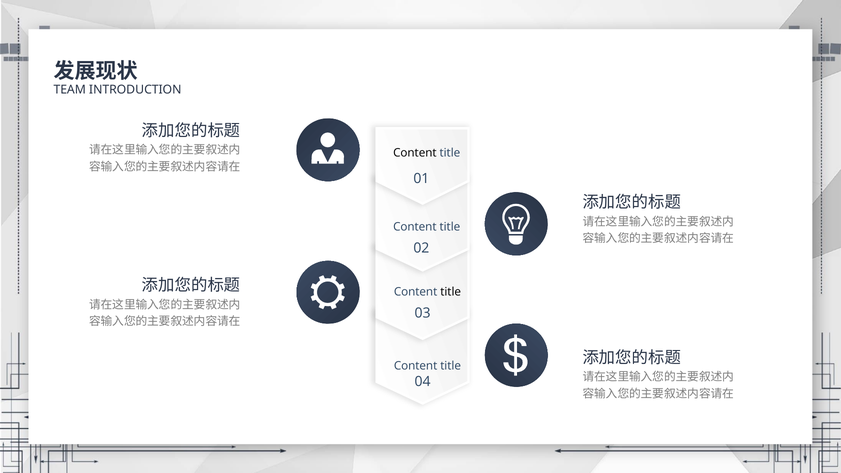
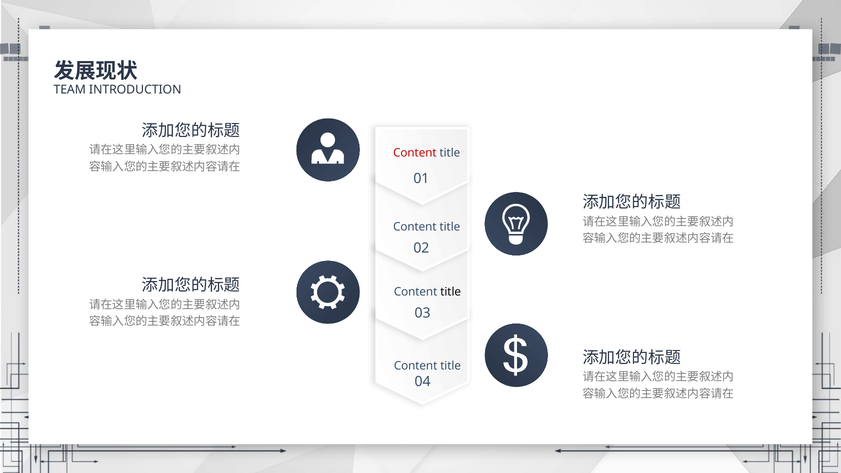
Content at (415, 153) colour: black -> red
